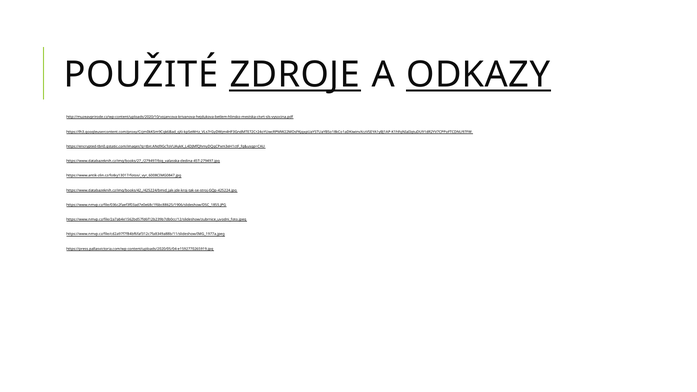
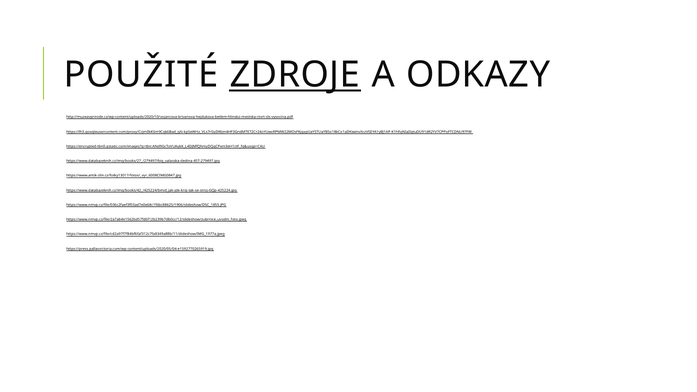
ODKAZY underline: present -> none
